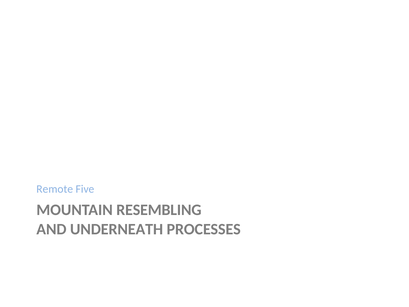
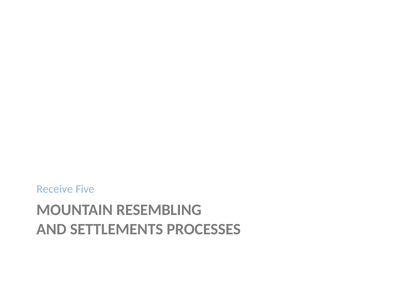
Remote: Remote -> Receive
UNDERNEATH: UNDERNEATH -> SETTLEMENTS
